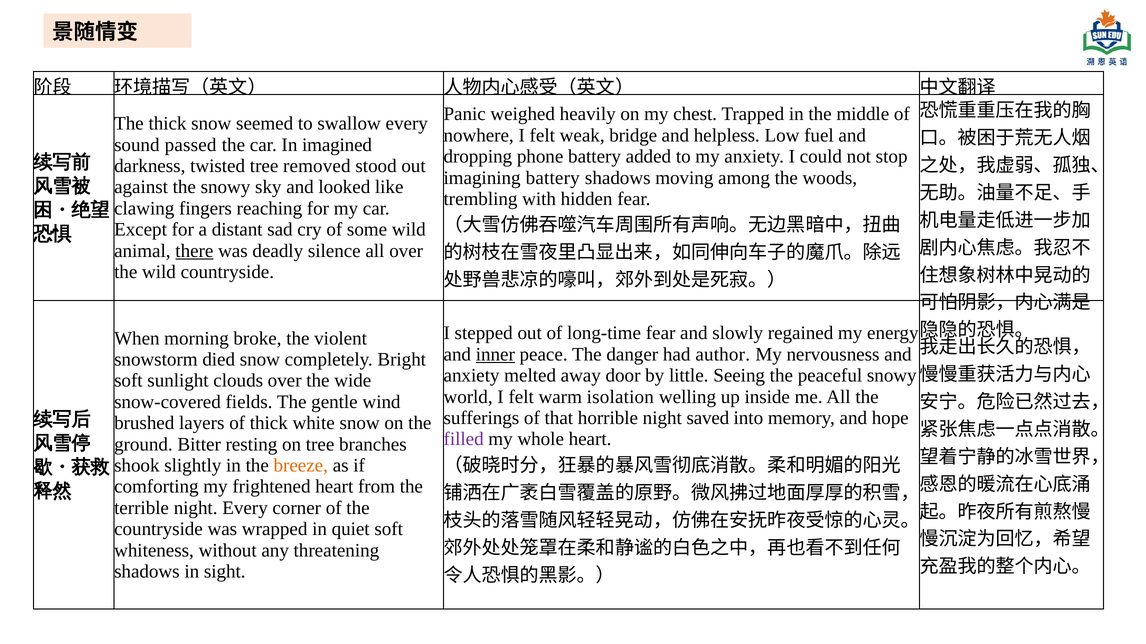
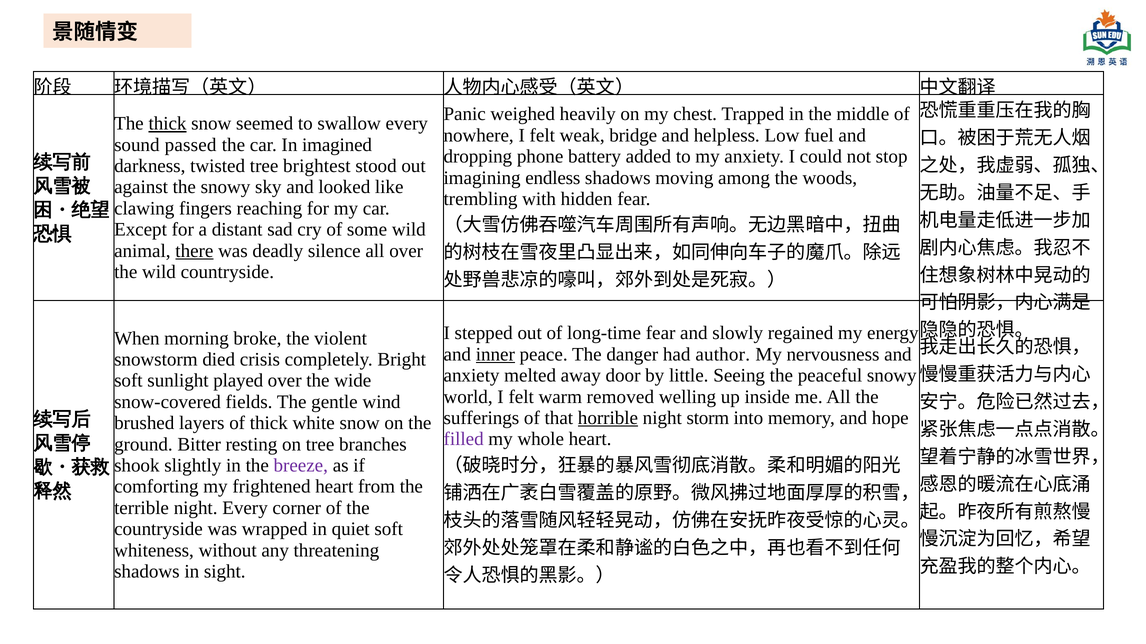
thick at (167, 124) underline: none -> present
removed: removed -> brightest
imagining battery: battery -> endless
died snow: snow -> crisis
clouds: clouds -> played
isolation: isolation -> removed
horrible underline: none -> present
saved: saved -> storm
breeze colour: orange -> purple
